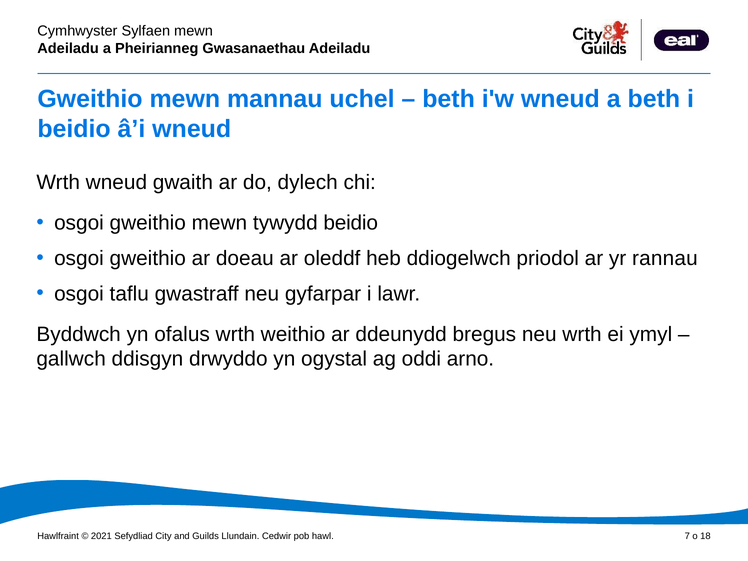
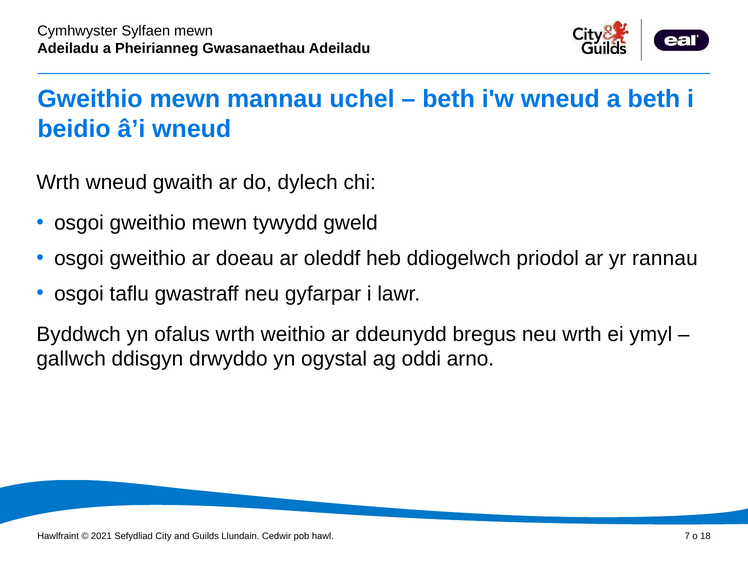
tywydd beidio: beidio -> gweld
